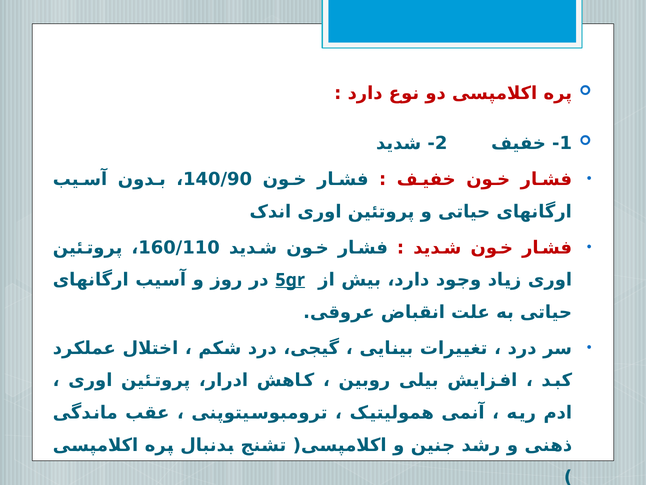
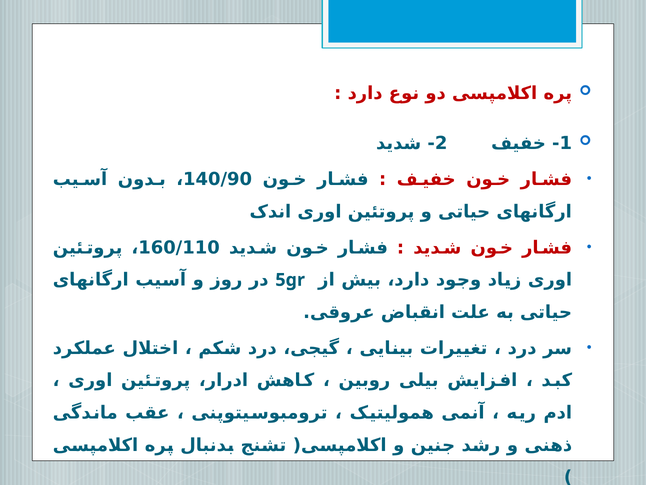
5gr underline: present -> none
